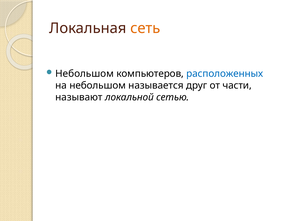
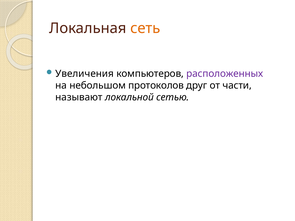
Небольшом at (85, 74): Небольшом -> Увеличения
расположенных colour: blue -> purple
называется: называется -> протоколов
